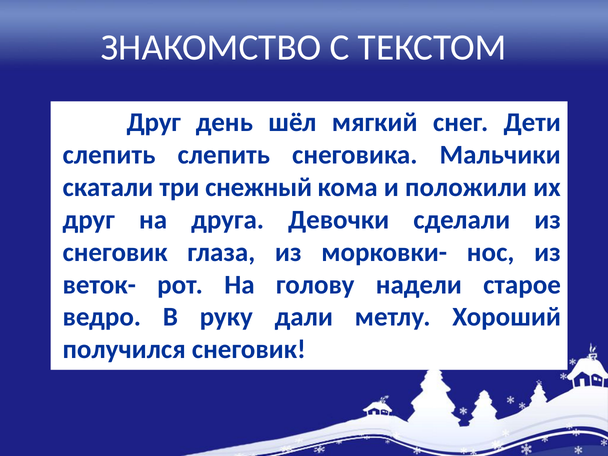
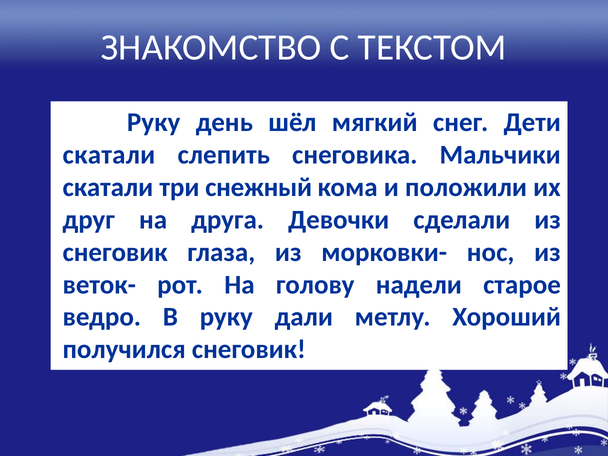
Друг at (154, 122): Друг -> Руку
слепить at (109, 155): слепить -> скатали
